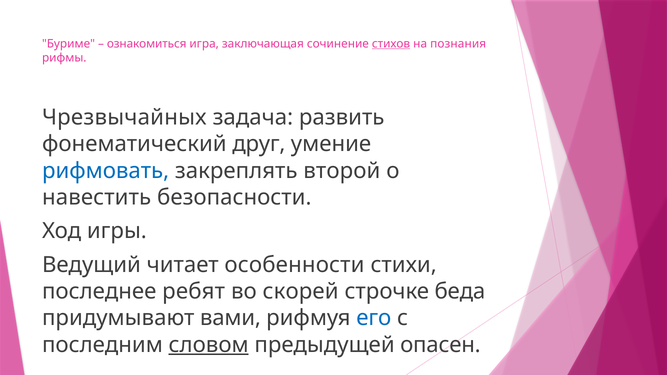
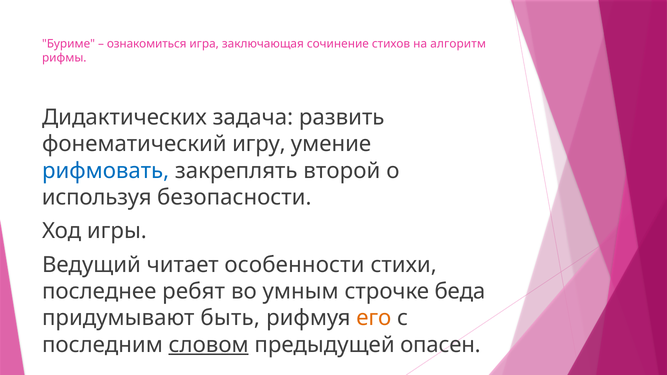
стихов underline: present -> none
познания: познания -> алгоритм
Чрезвычайных: Чрезвычайных -> Дидактических
друг: друг -> игру
навестить: навестить -> используя
скорей: скорей -> умным
вами: вами -> быть
его colour: blue -> orange
